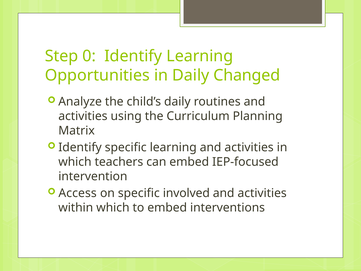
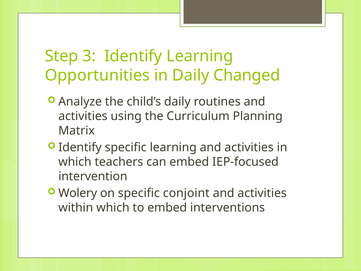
0: 0 -> 3
Access: Access -> Wolery
involved: involved -> conjoint
